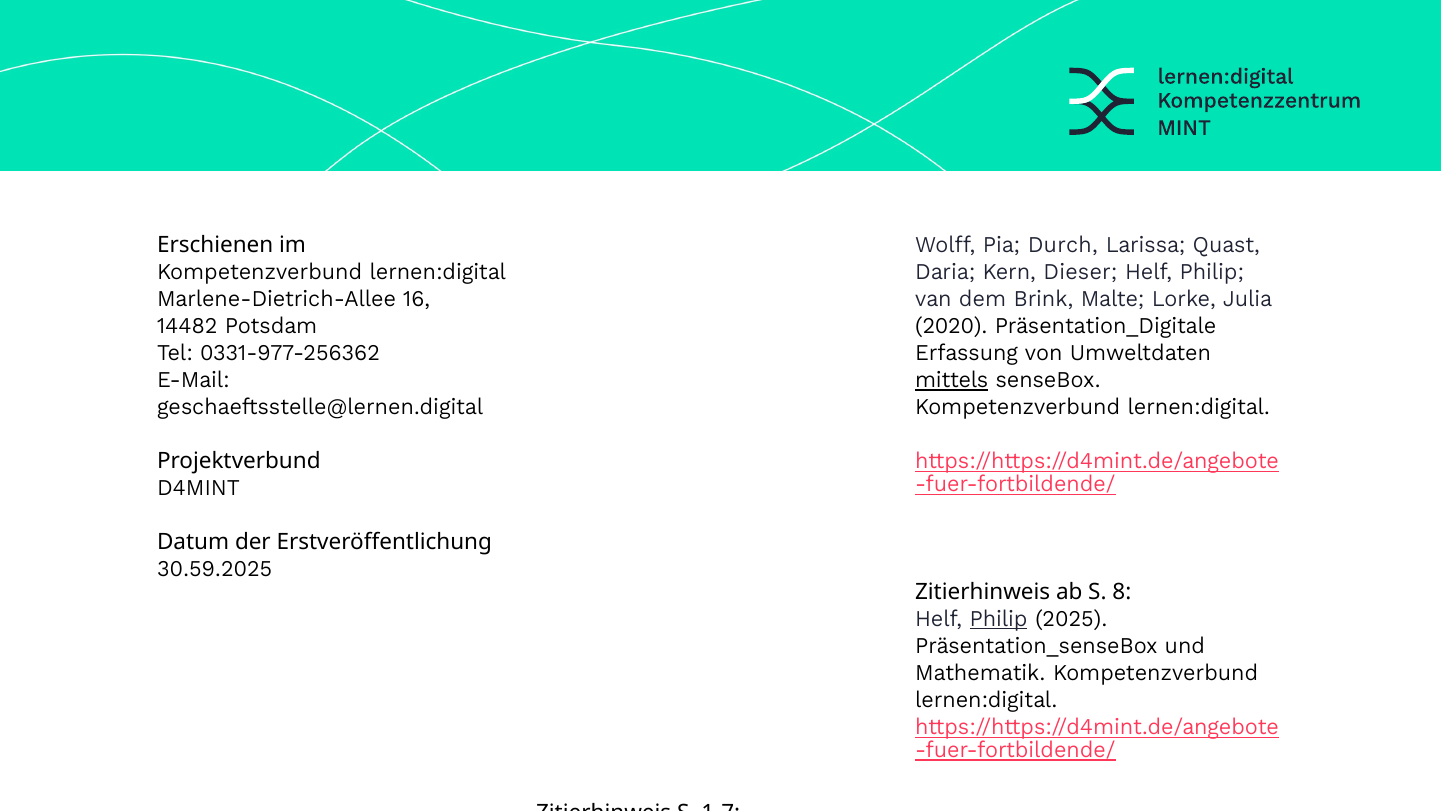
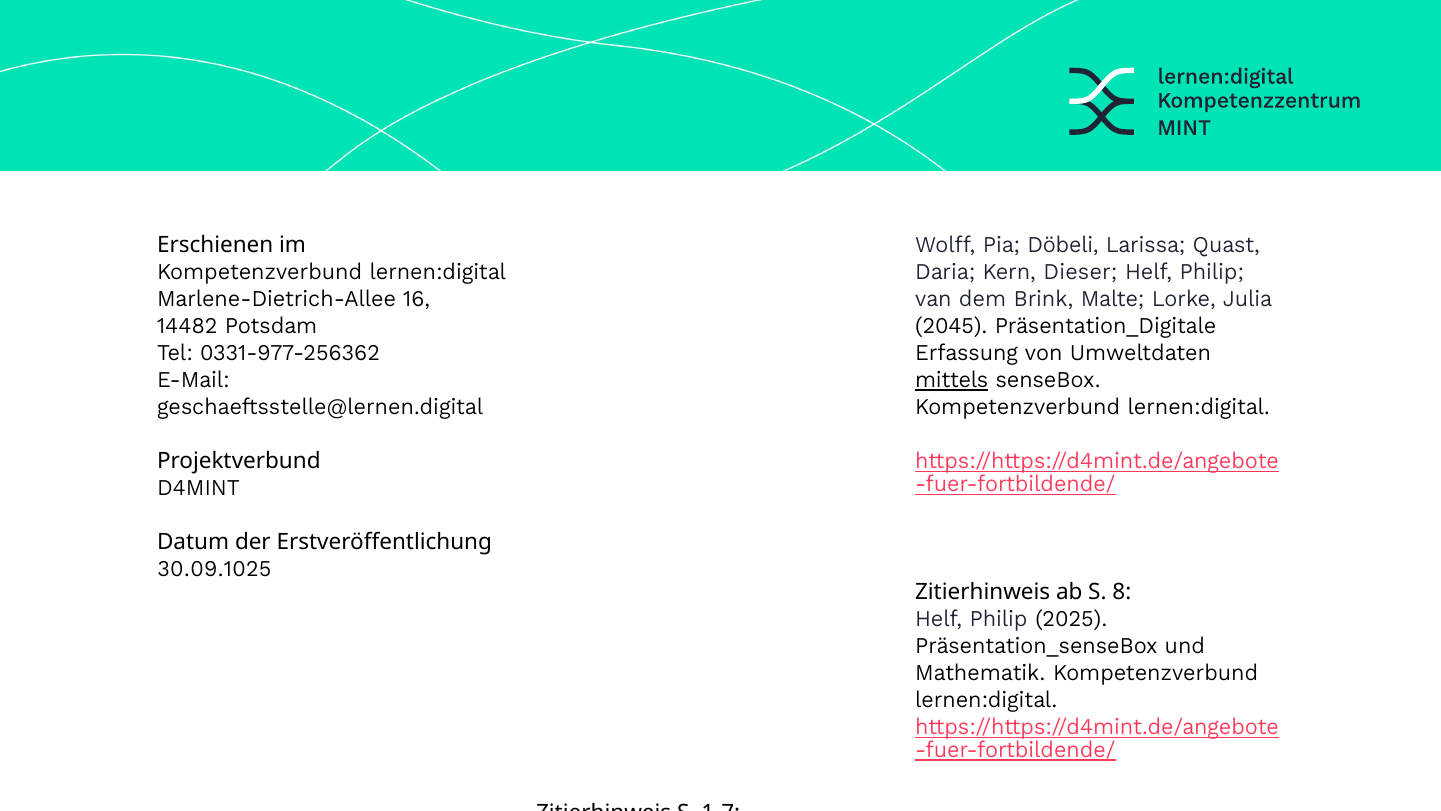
Durch: Durch -> Döbeli
2020: 2020 -> 2045
30.59.2025: 30.59.2025 -> 30.09.1025
Philip at (999, 619) underline: present -> none
